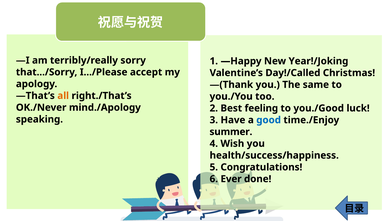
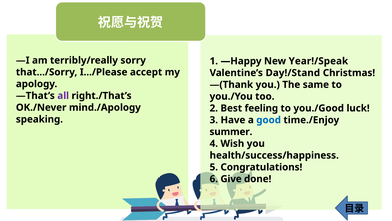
Year!/Joking: Year!/Joking -> Year!/Speak
Day!/Called: Day!/Called -> Day!/Stand
all colour: orange -> purple
Ever: Ever -> Give
